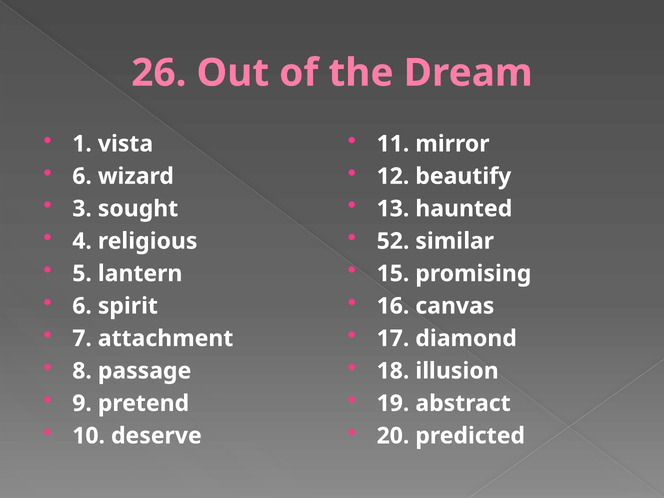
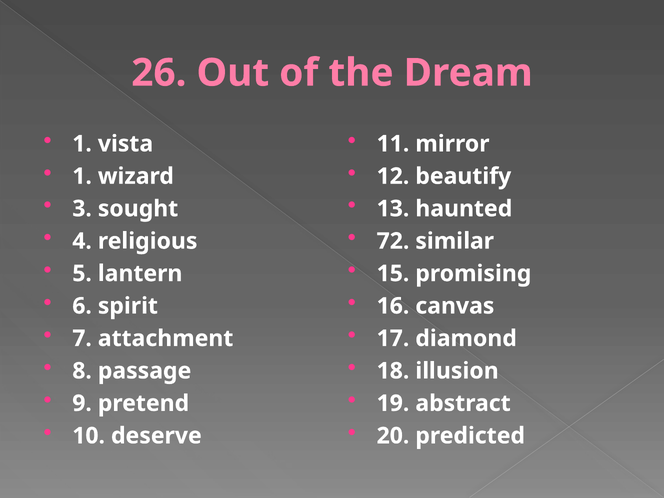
6 at (82, 176): 6 -> 1
52: 52 -> 72
